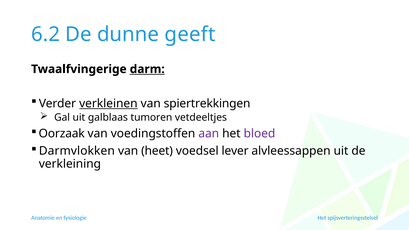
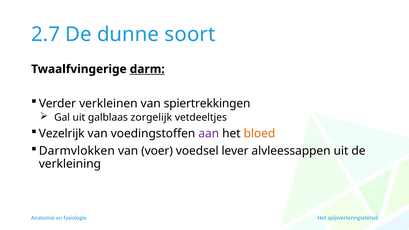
6.2: 6.2 -> 2.7
geeft: geeft -> soort
verkleinen underline: present -> none
tumoren: tumoren -> zorgelijk
Oorzaak: Oorzaak -> Vezelrijk
bloed colour: purple -> orange
heet: heet -> voer
